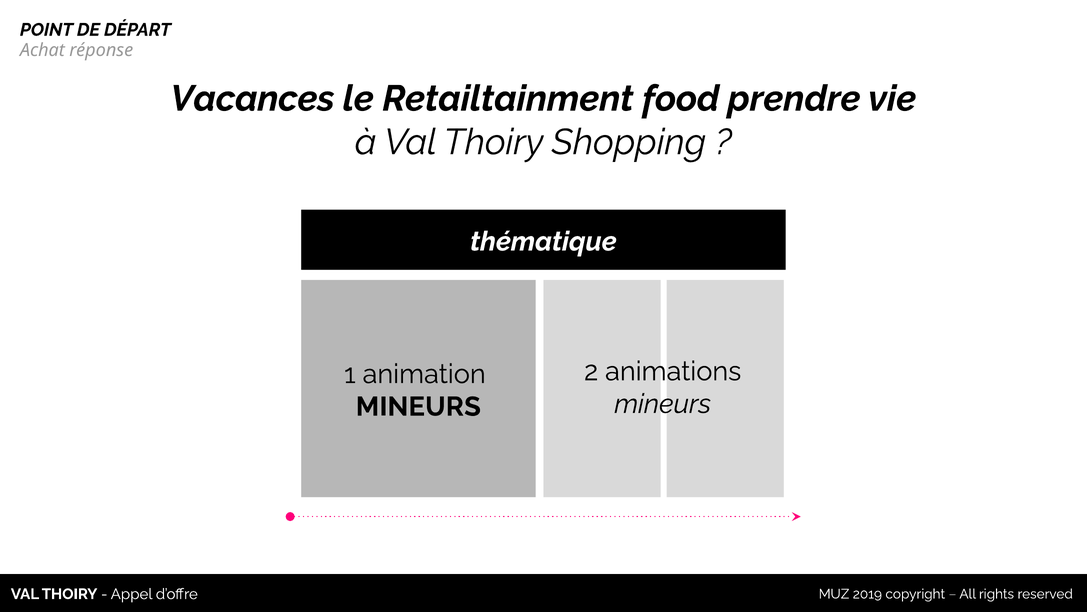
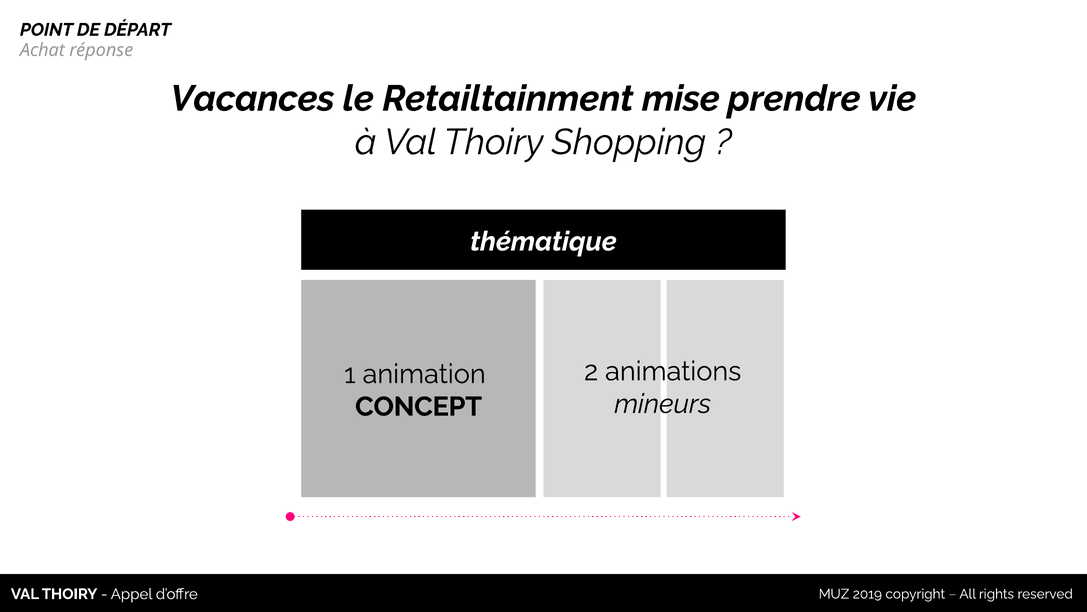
food: food -> mise
MINEURS at (418, 406): MINEURS -> CONCEPT
